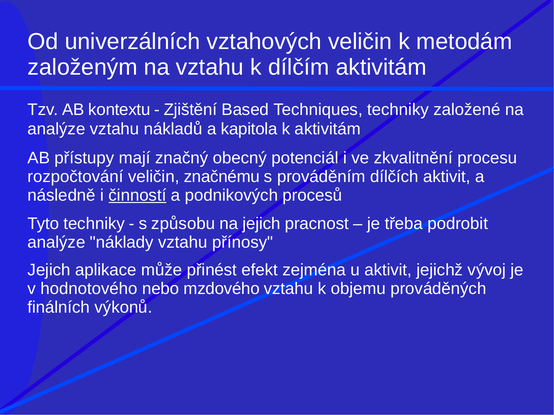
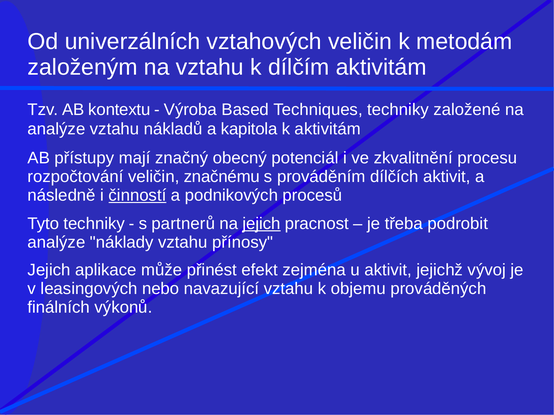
Zjištění: Zjištění -> Výroba
způsobu: způsobu -> partnerů
jejich at (262, 224) underline: none -> present
hodnotového: hodnotového -> leasingových
mzdového: mzdového -> navazující
